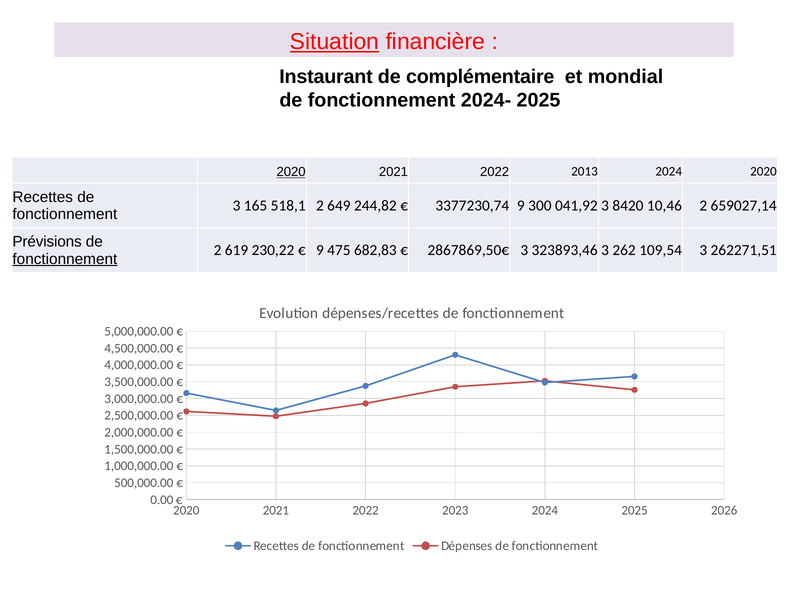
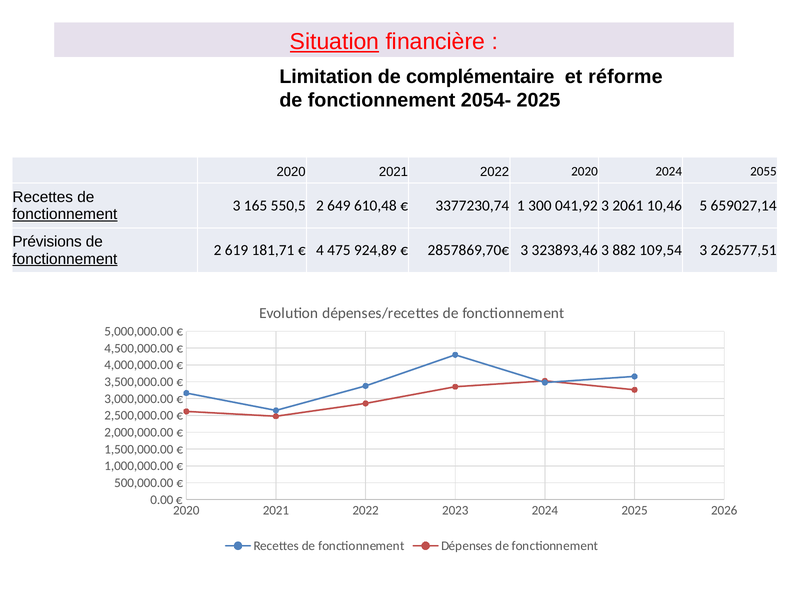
Instaurant: Instaurant -> Limitation
mondial: mondial -> réforme
2024-: 2024- -> 2054-
2020 at (291, 172) underline: present -> none
2022 2013: 2013 -> 2020
2024 2020: 2020 -> 2055
518,1: 518,1 -> 550,5
244,82: 244,82 -> 610,48
3377230,74 9: 9 -> 1
8420: 8420 -> 2061
10,46 2: 2 -> 5
fonctionnement at (65, 214) underline: none -> present
230,22: 230,22 -> 181,71
9 at (320, 250): 9 -> 4
682,83: 682,83 -> 924,89
2867869,50€: 2867869,50€ -> 2857869,70€
262: 262 -> 882
262271,51: 262271,51 -> 262577,51
